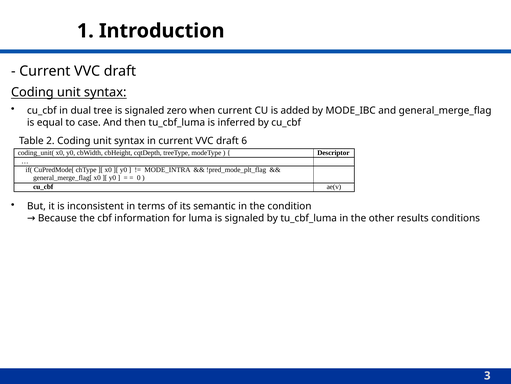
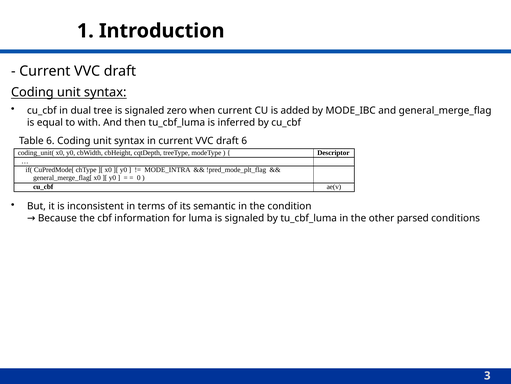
case: case -> with
Table 2: 2 -> 6
results: results -> parsed
